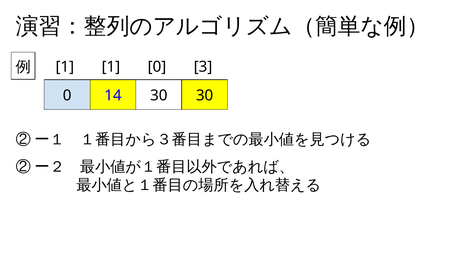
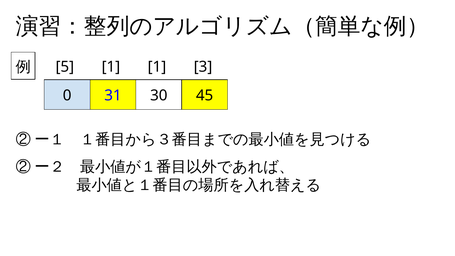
1 at (65, 67): 1 -> 5
1 0: 0 -> 1
14: 14 -> 31
30 30: 30 -> 45
